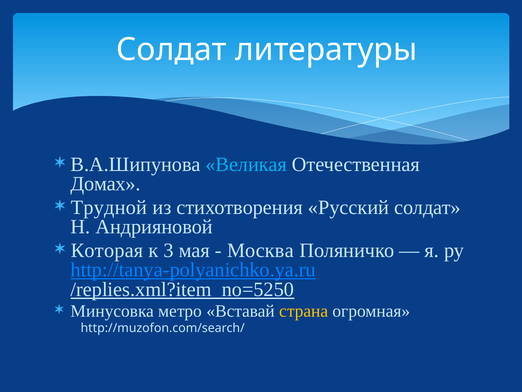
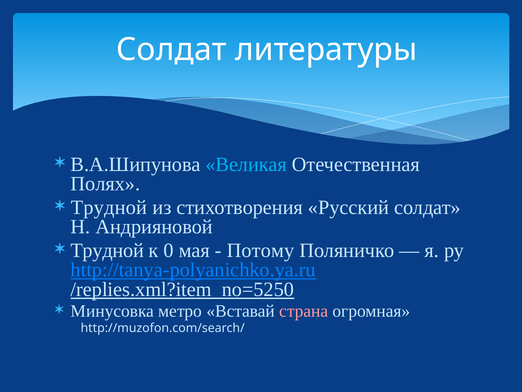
Домах: Домах -> Полях
Которая at (107, 250): Которая -> Трудной
3: 3 -> 0
Москва: Москва -> Потому
страна colour: yellow -> pink
